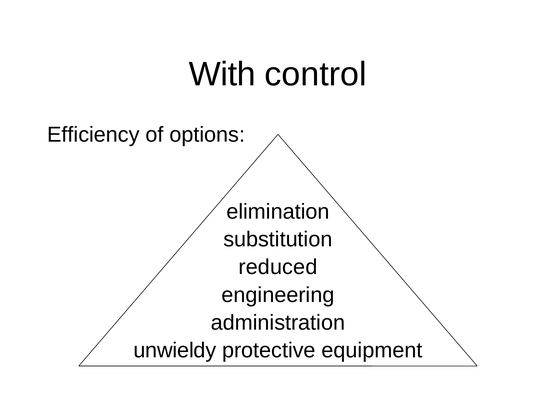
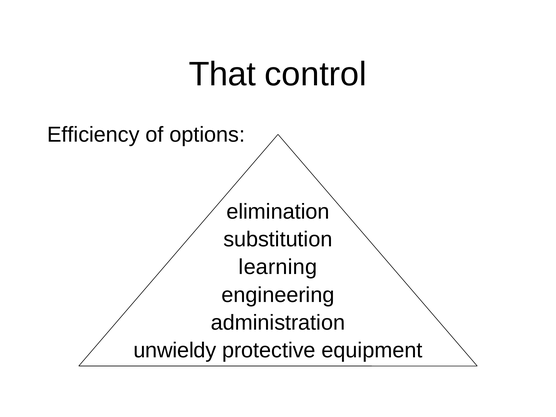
With: With -> That
reduced: reduced -> learning
